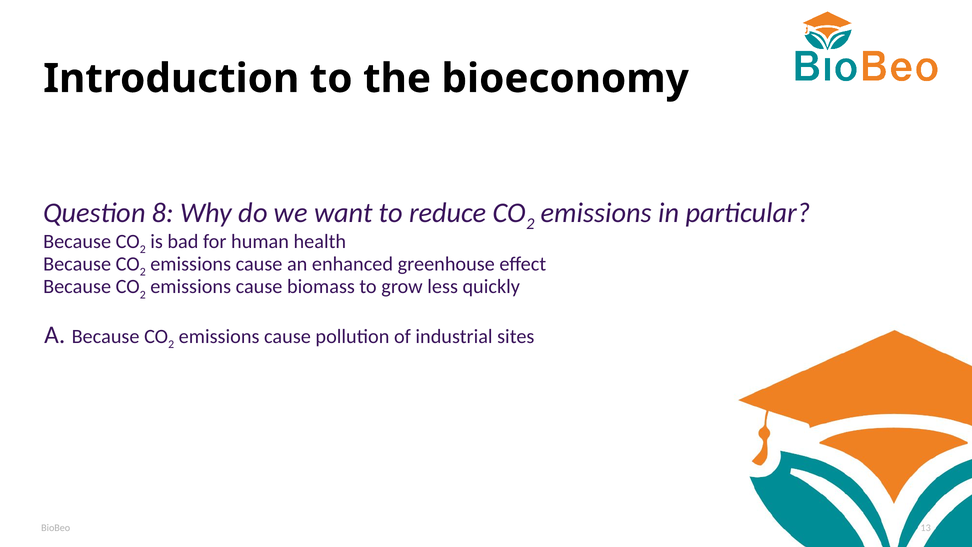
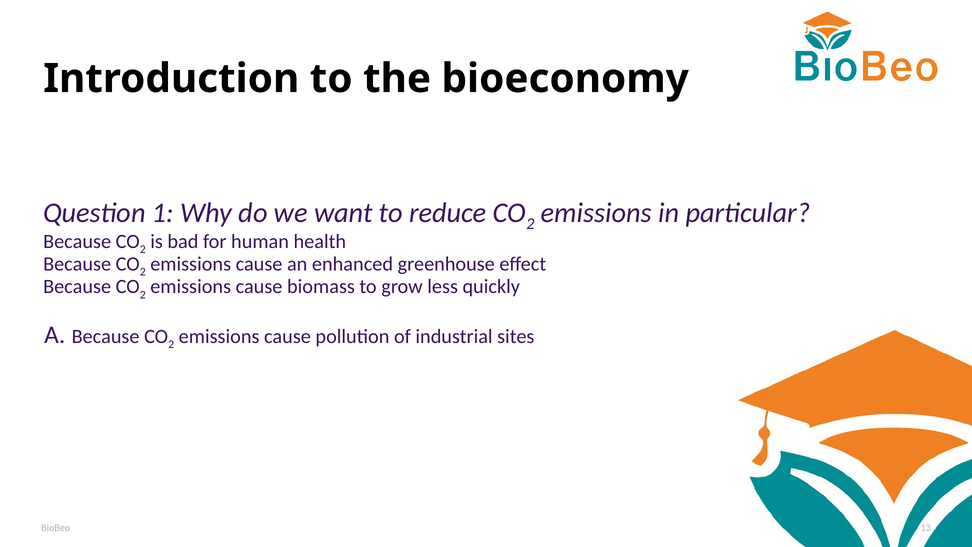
8: 8 -> 1
